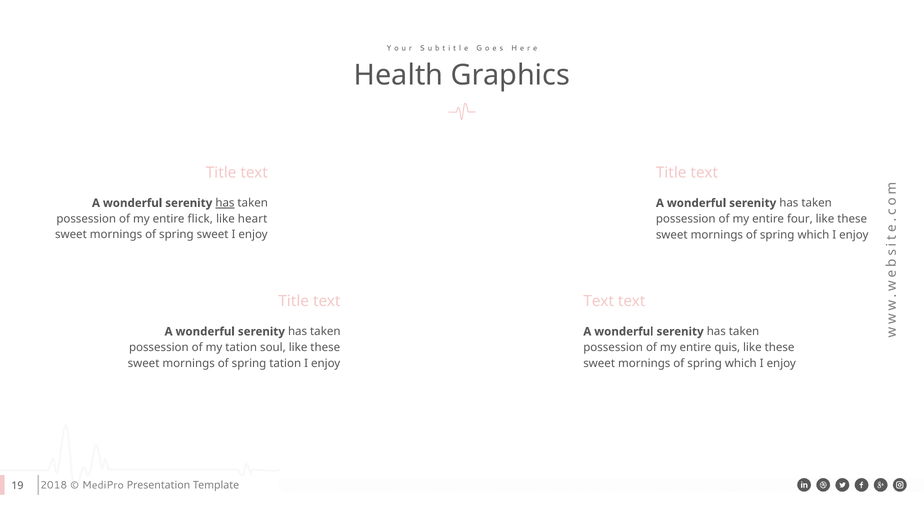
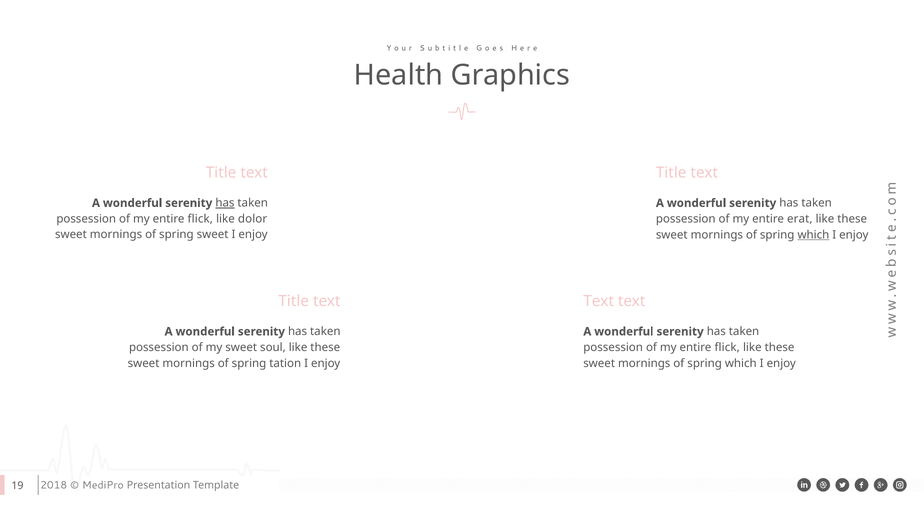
heart: heart -> dolor
four: four -> erat
which at (813, 235) underline: none -> present
my tation: tation -> sweet
quis at (727, 347): quis -> flick
